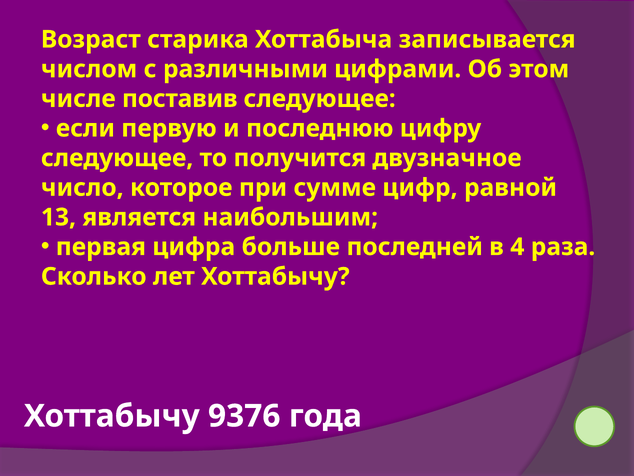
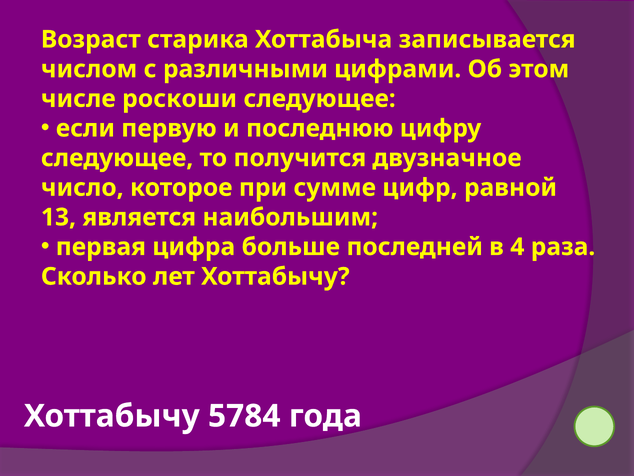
поставив: поставив -> роскоши
9376: 9376 -> 5784
